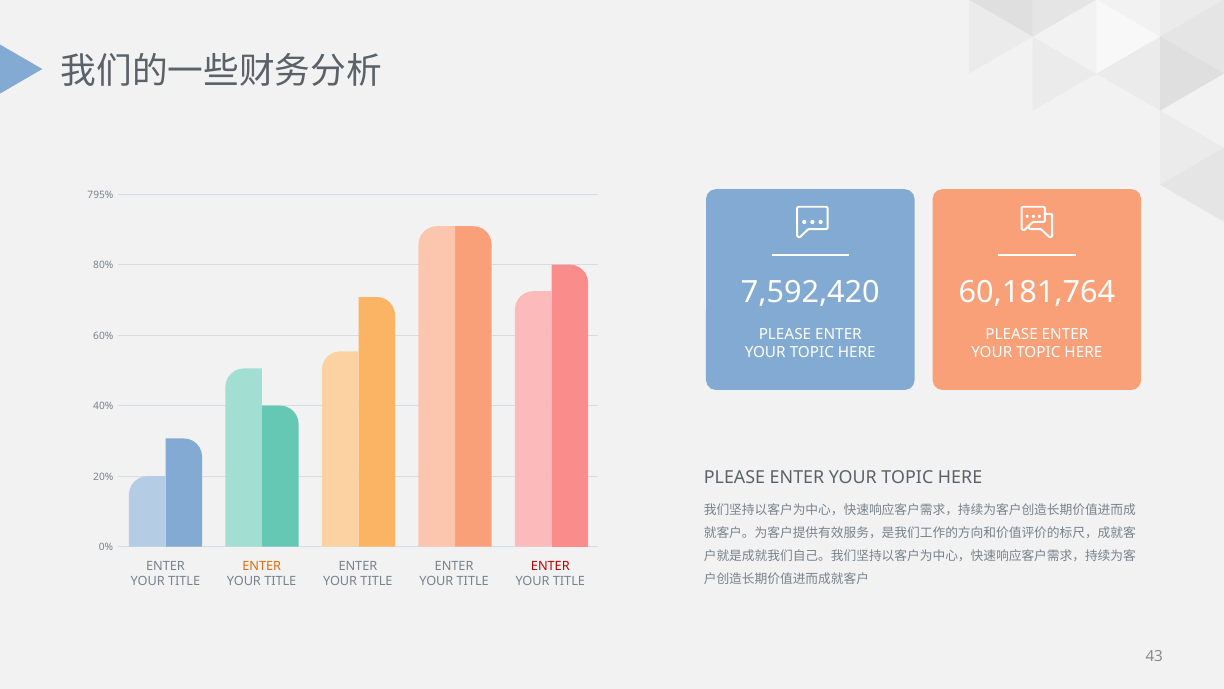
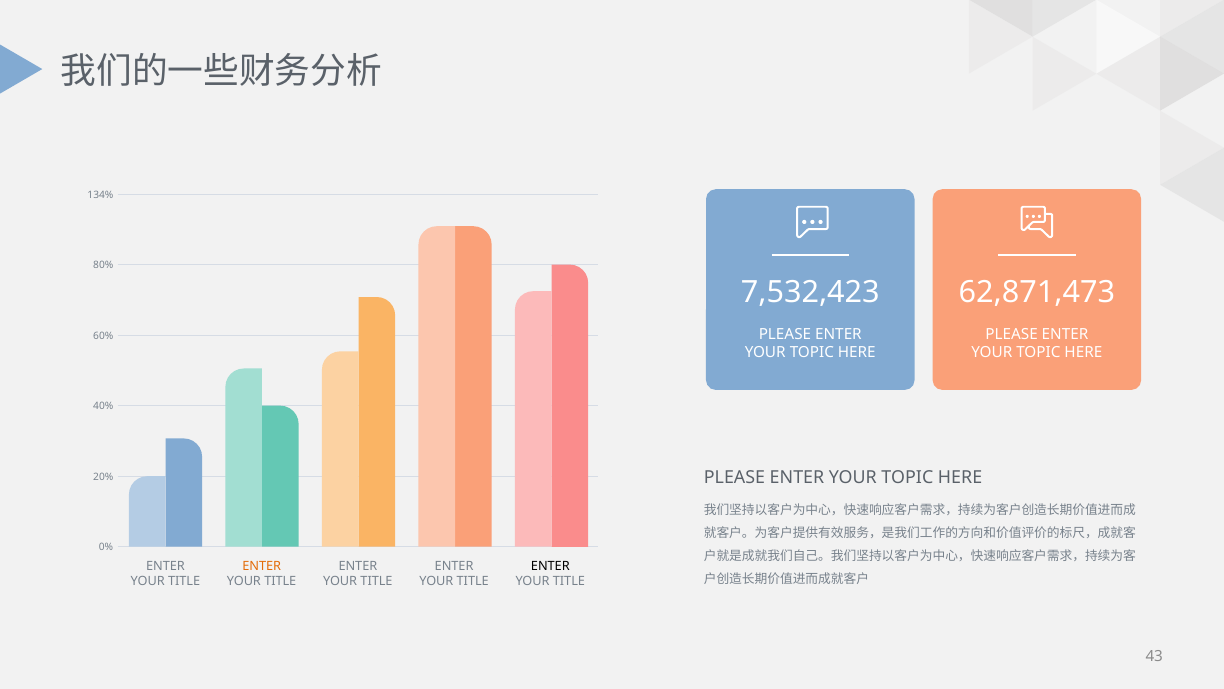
795%: 795% -> 134%
7,592,420: 7,592,420 -> 7,532,423
60,181,764: 60,181,764 -> 62,871,473
ENTER at (550, 566) colour: red -> black
